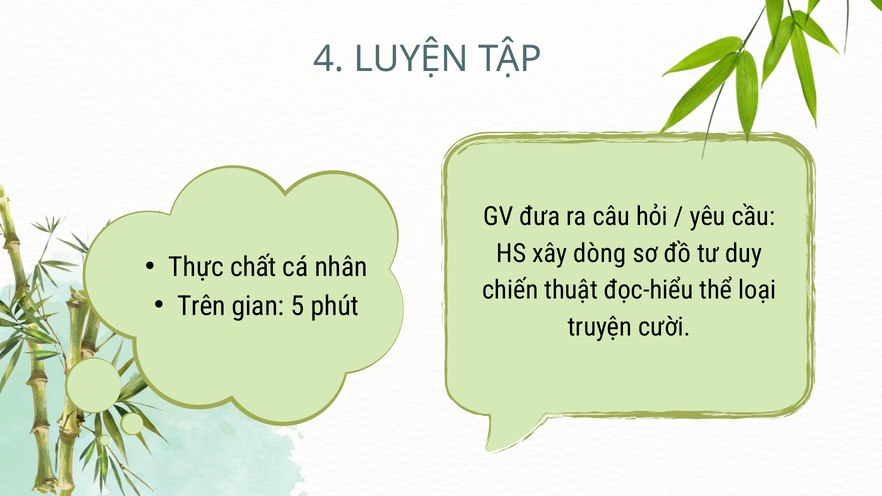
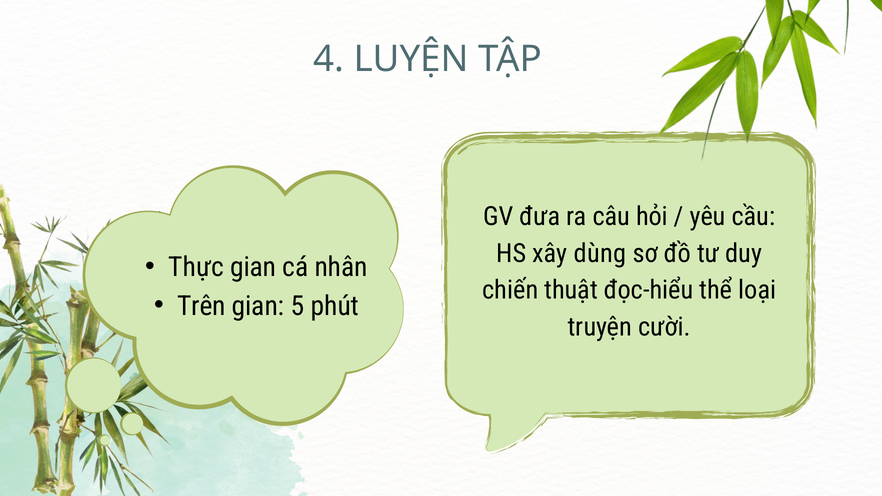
dòng: dòng -> dùng
Thực chất: chất -> gian
